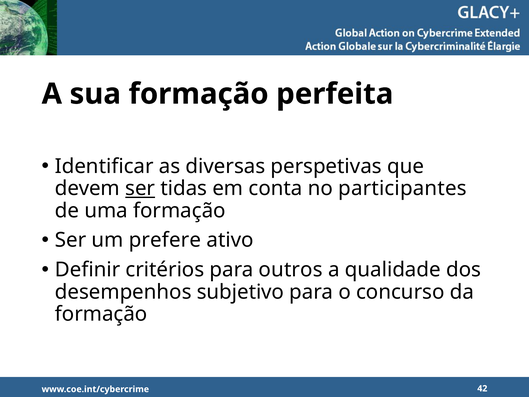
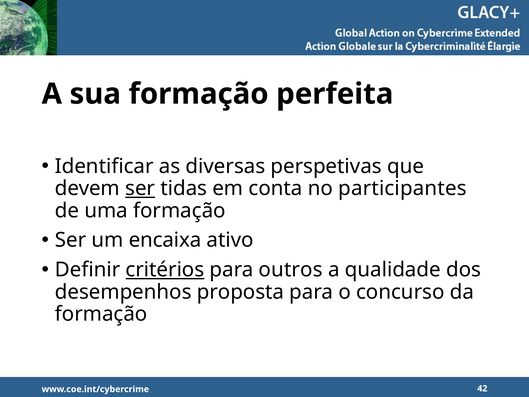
prefere: prefere -> encaixa
critérios underline: none -> present
subjetivo: subjetivo -> proposta
